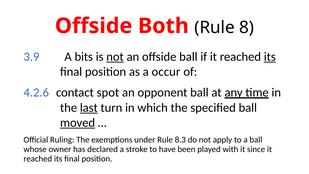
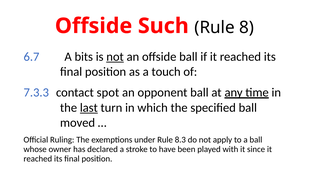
Both: Both -> Such
3.9: 3.9 -> 6.7
its at (270, 57) underline: present -> none
occur: occur -> touch
4.2.6: 4.2.6 -> 7.3.3
moved underline: present -> none
